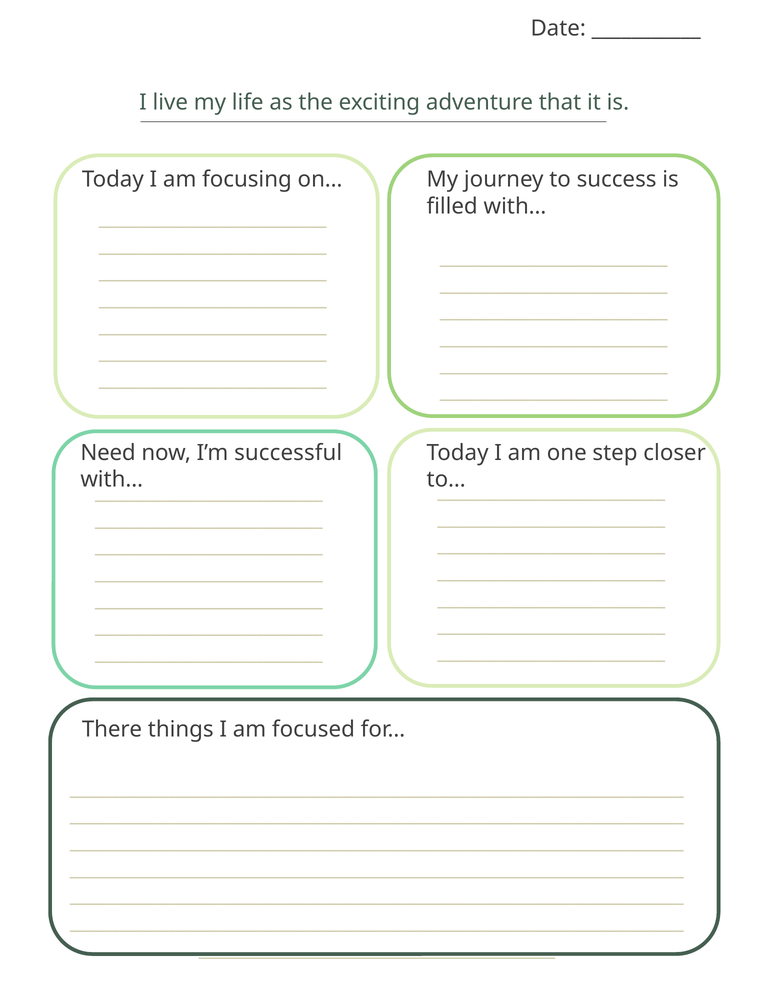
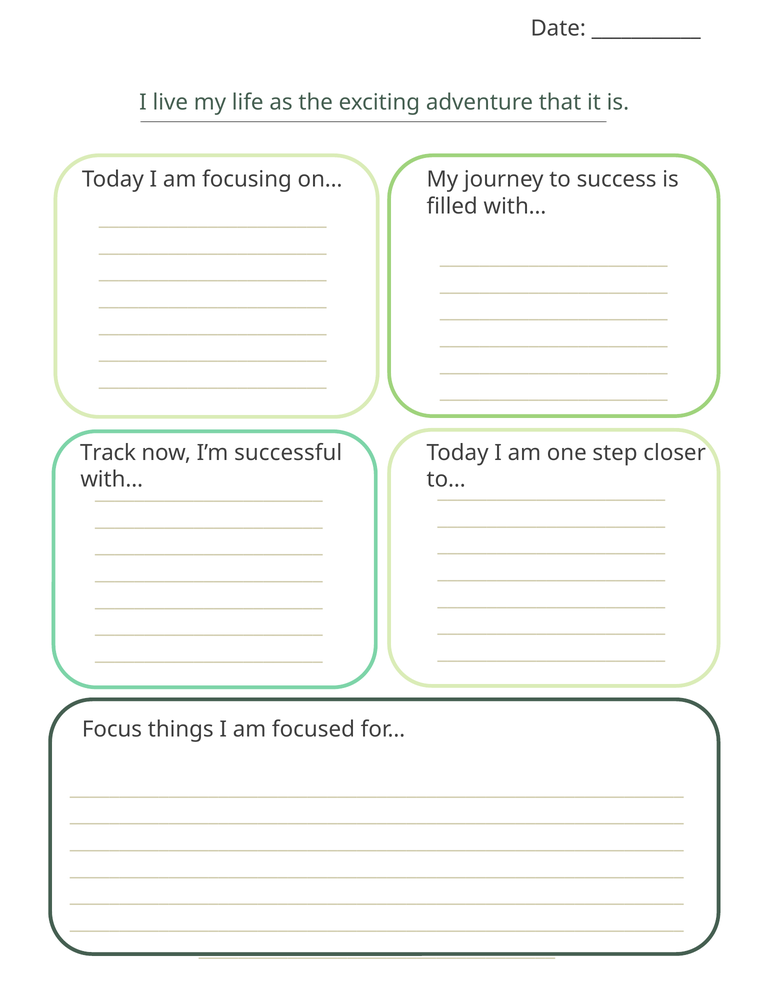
Need: Need -> Track
There: There -> Focus
